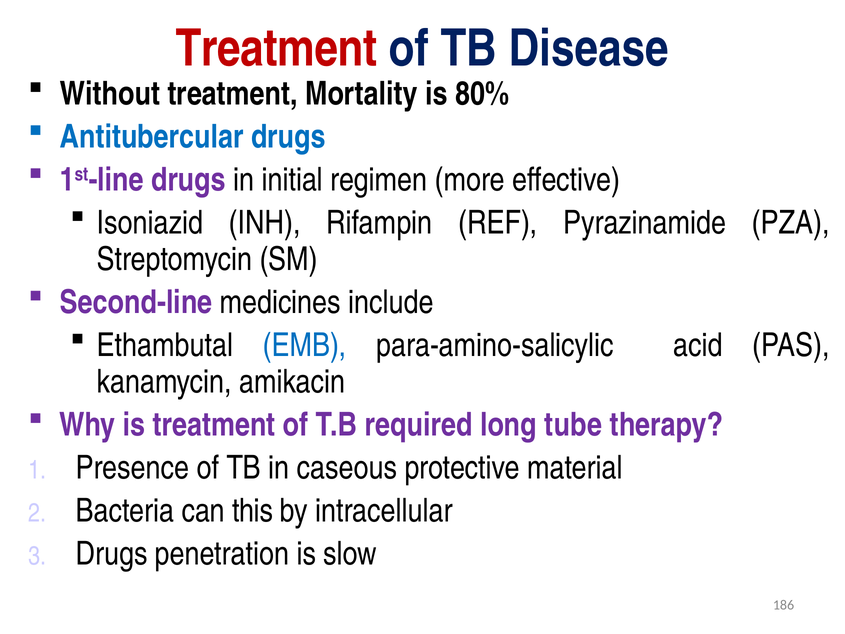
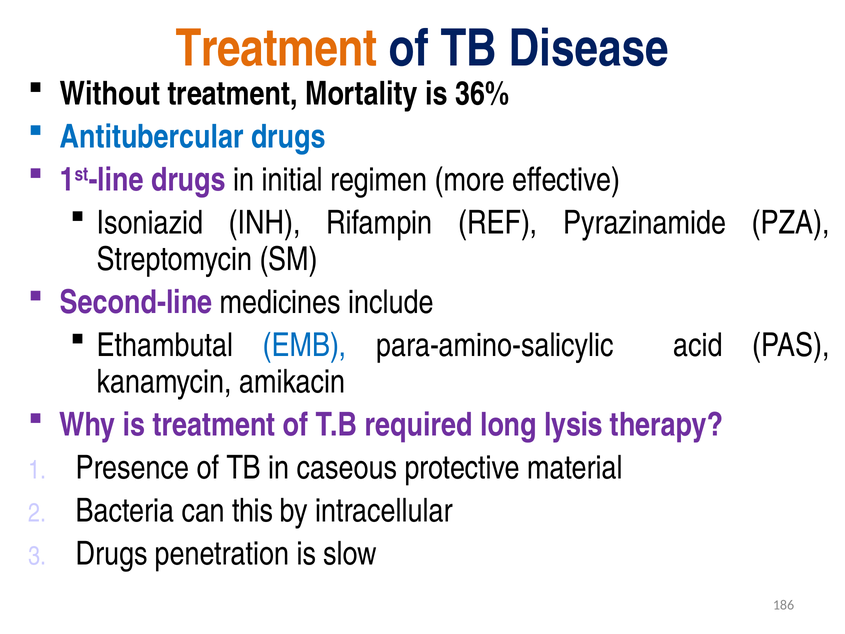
Treatment at (277, 49) colour: red -> orange
80%: 80% -> 36%
tube: tube -> lysis
